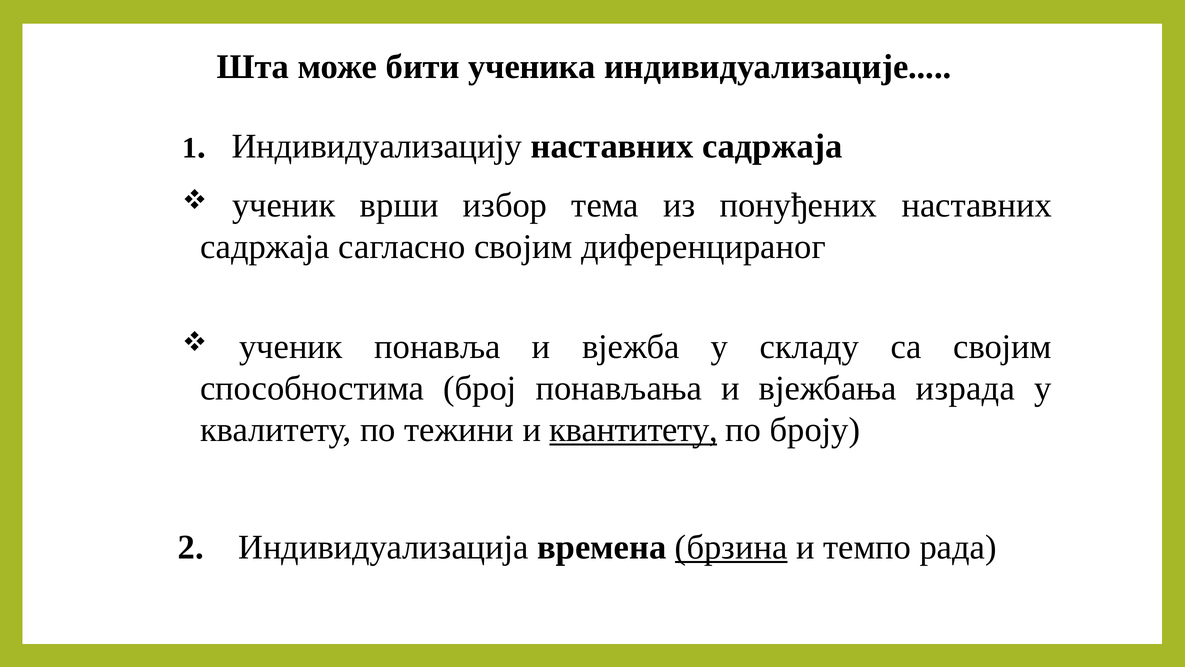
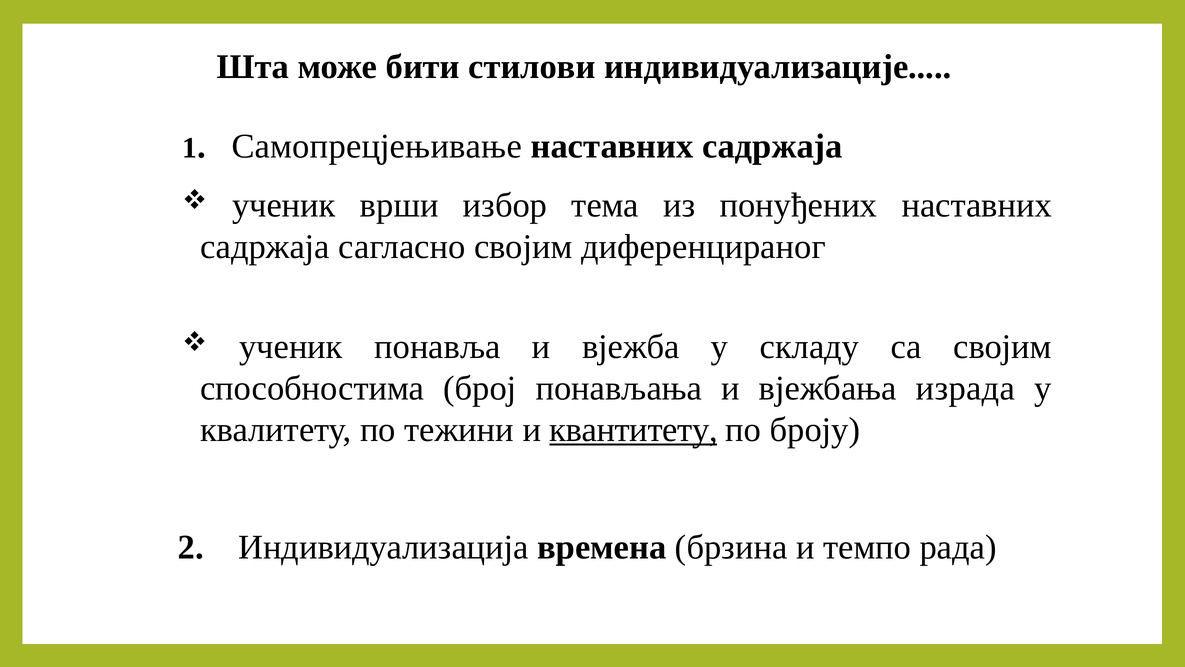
ученика: ученика -> стилови
Индивидуализацију: Индивидуализацију -> Самопрецјењивање
брзина underline: present -> none
